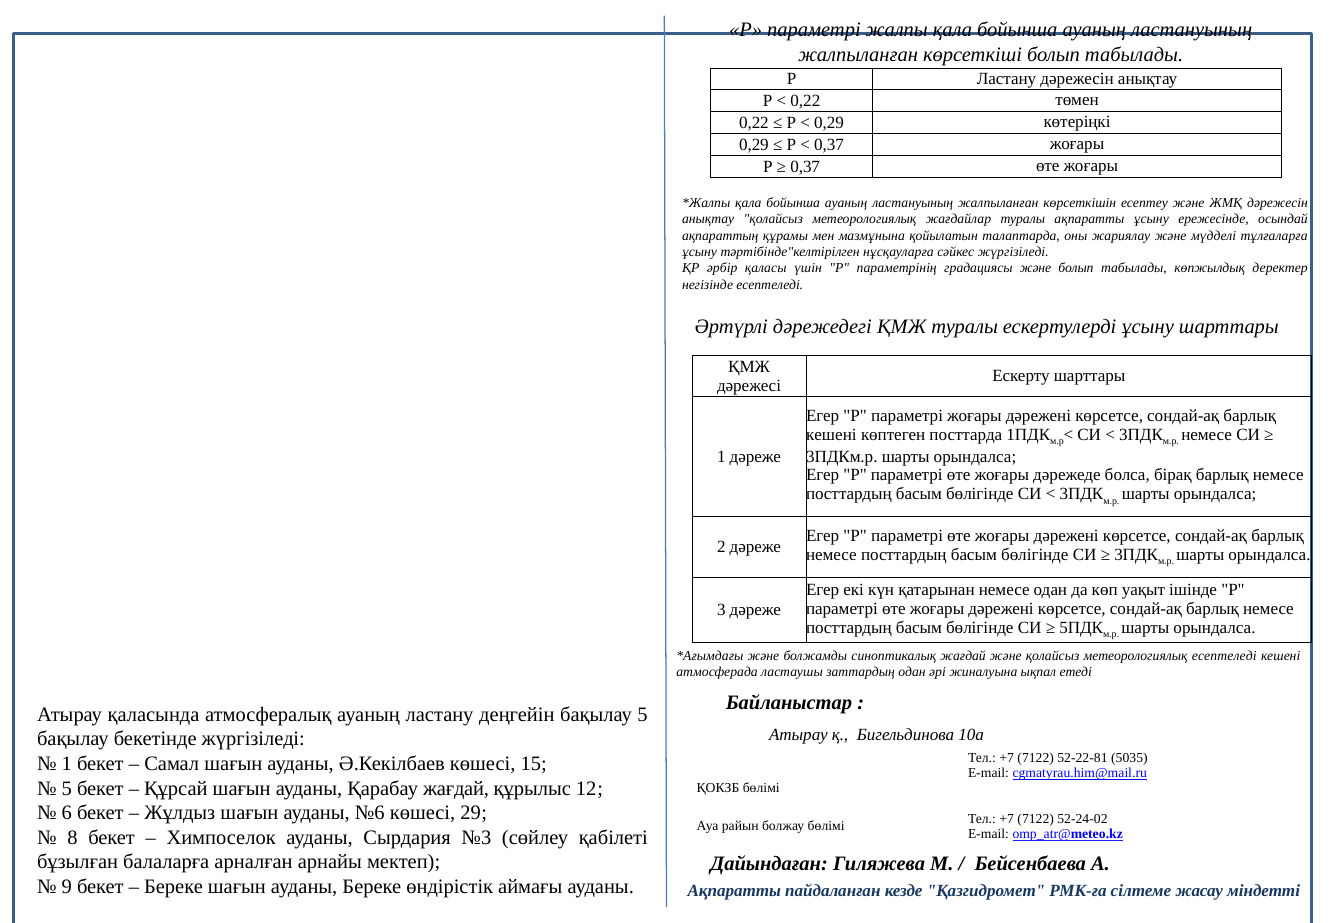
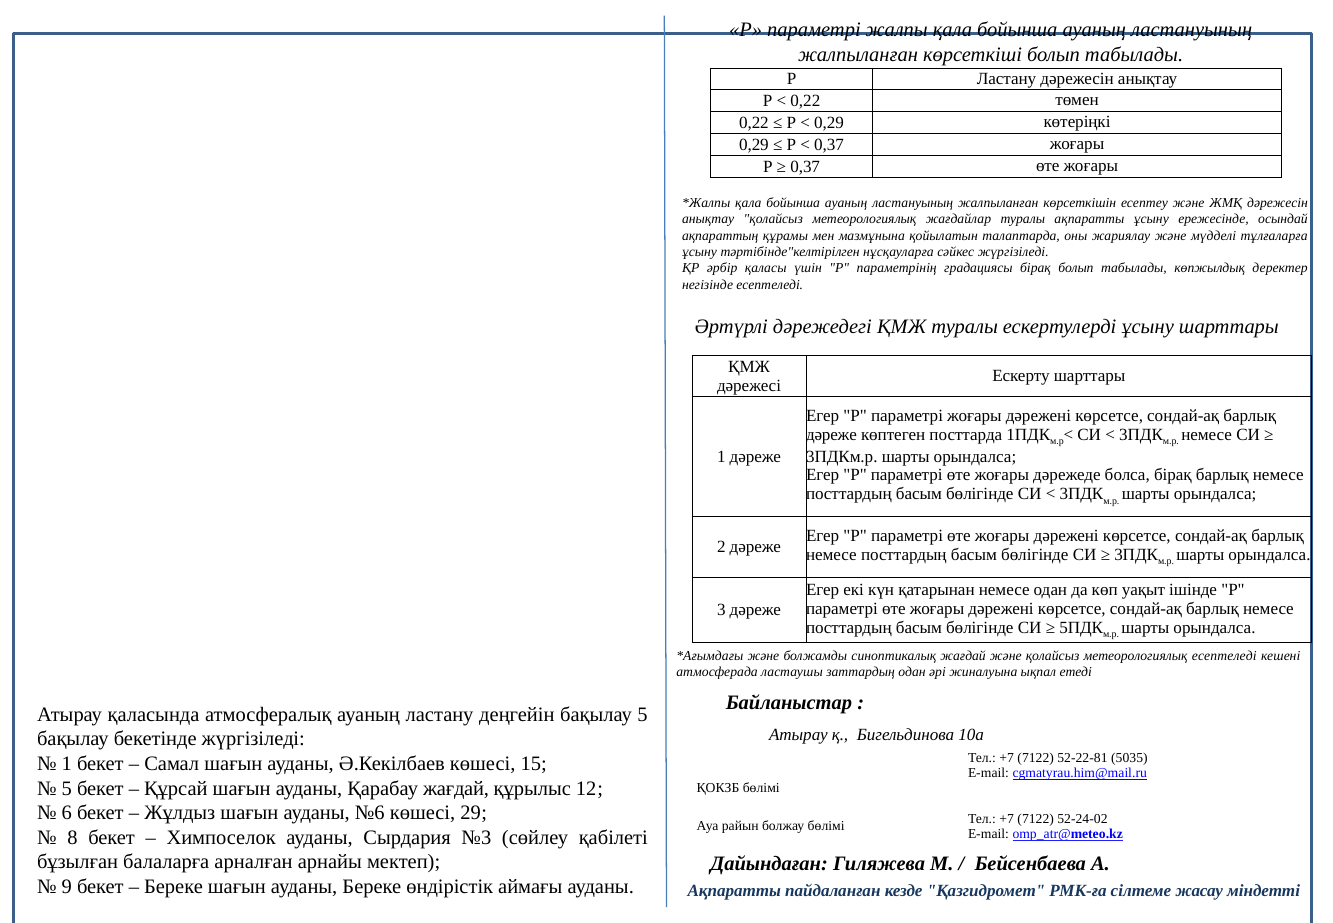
градациясы және: және -> бірақ
кешені at (831, 435): кешені -> дәреже
